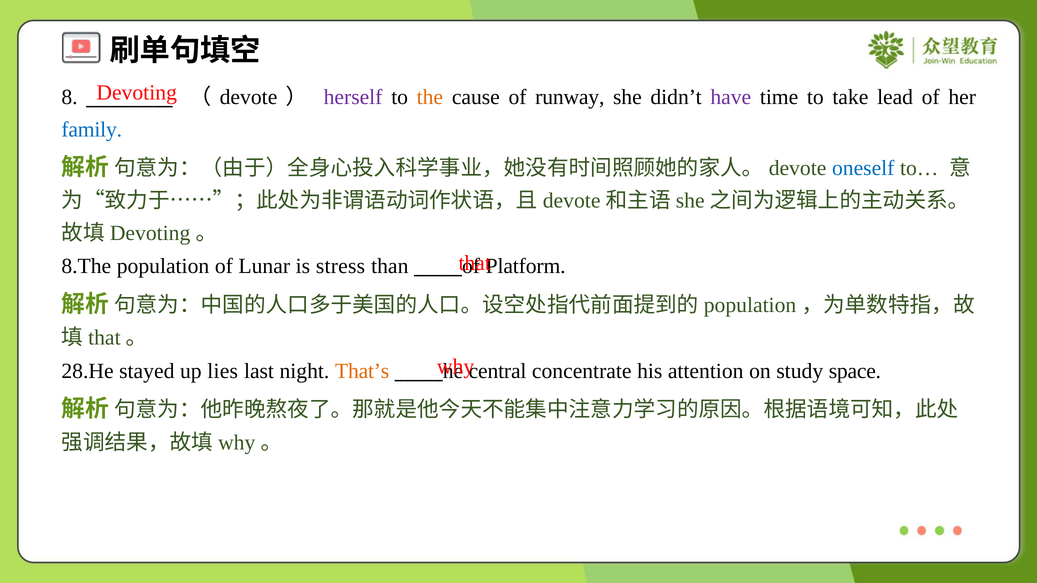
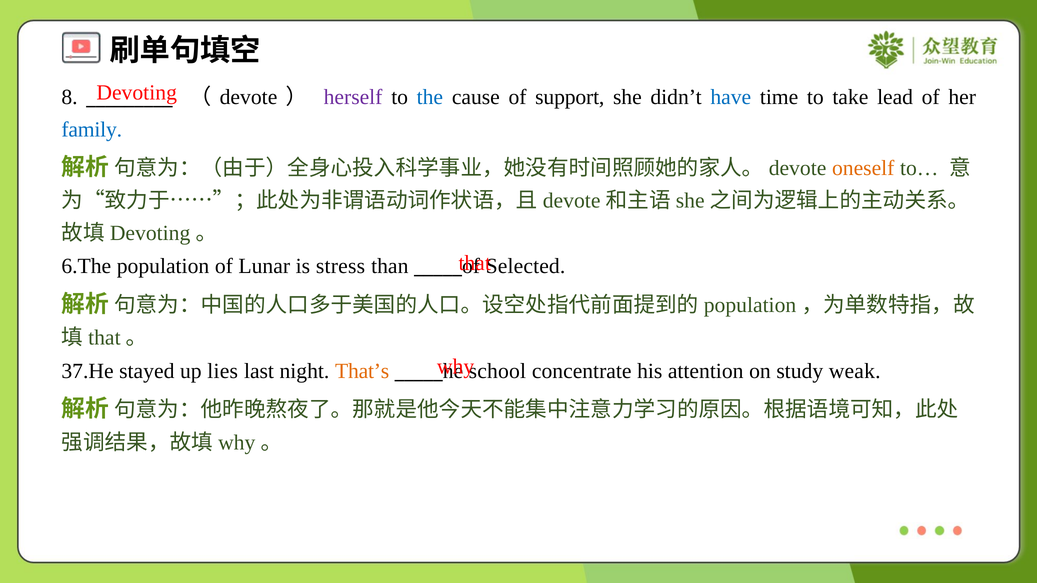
the colour: orange -> blue
runway: runway -> support
have colour: purple -> blue
oneself colour: blue -> orange
8.The: 8.The -> 6.The
Platform: Platform -> Selected
28.He: 28.He -> 37.He
central: central -> school
space: space -> weak
